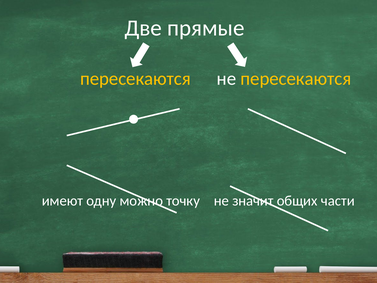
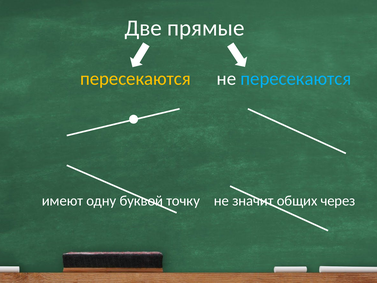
пересекаются at (296, 79) colour: yellow -> light blue
можно: можно -> буквой
части: части -> через
